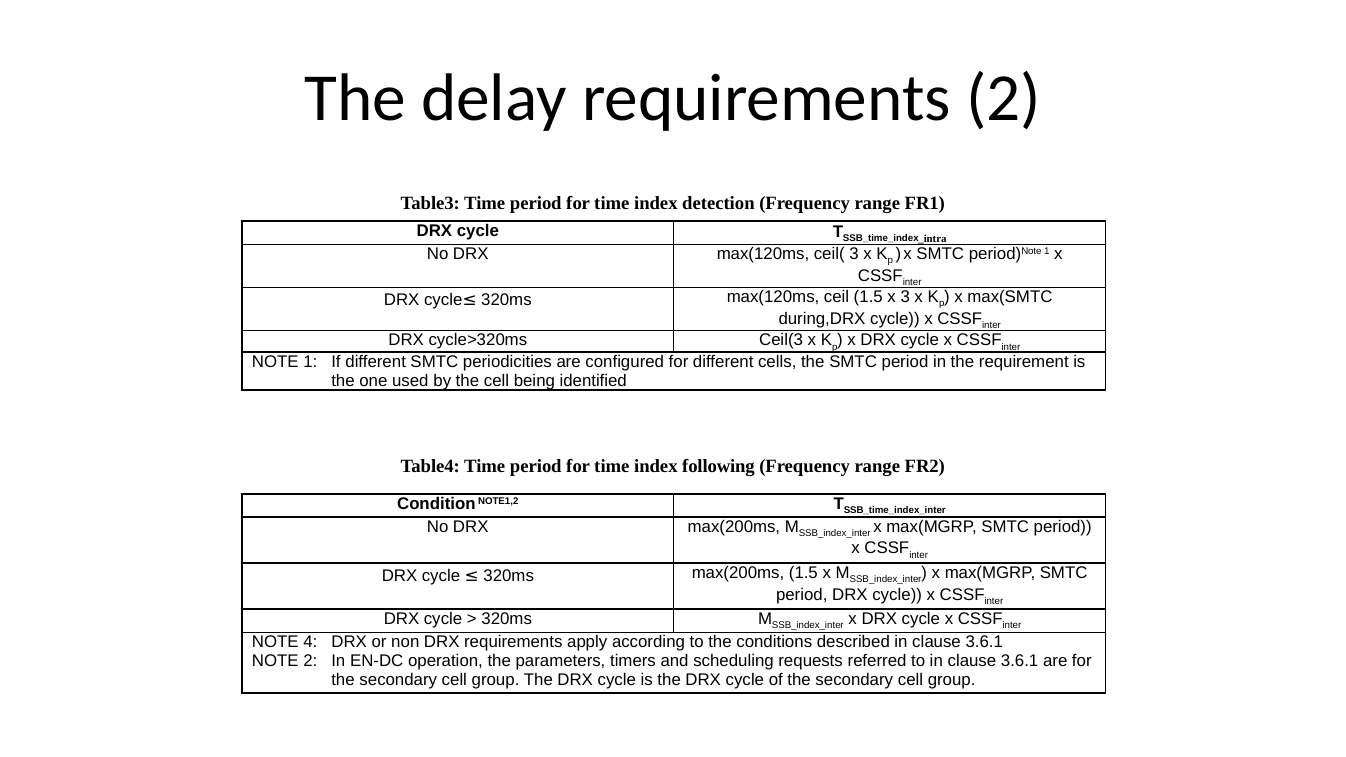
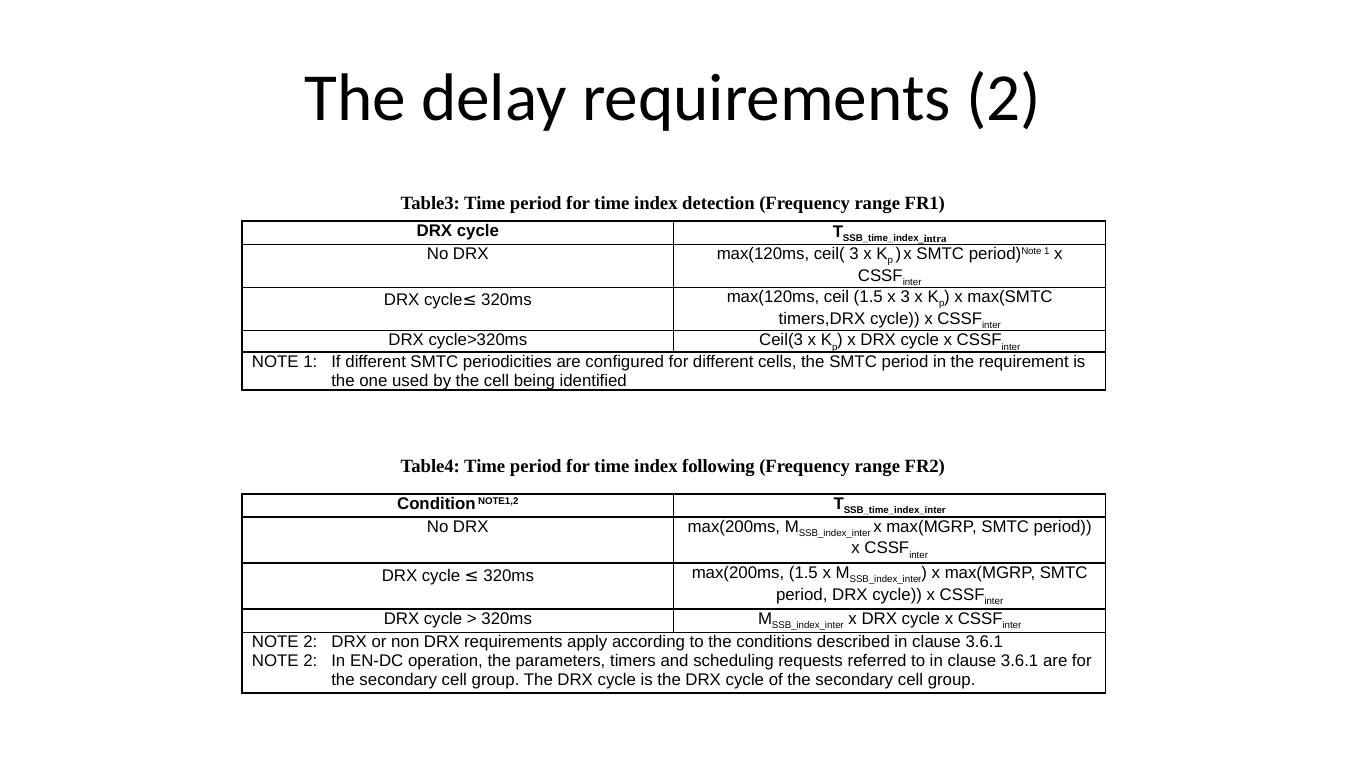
during,DRX: during,DRX -> timers,DRX
4 at (310, 642): 4 -> 2
